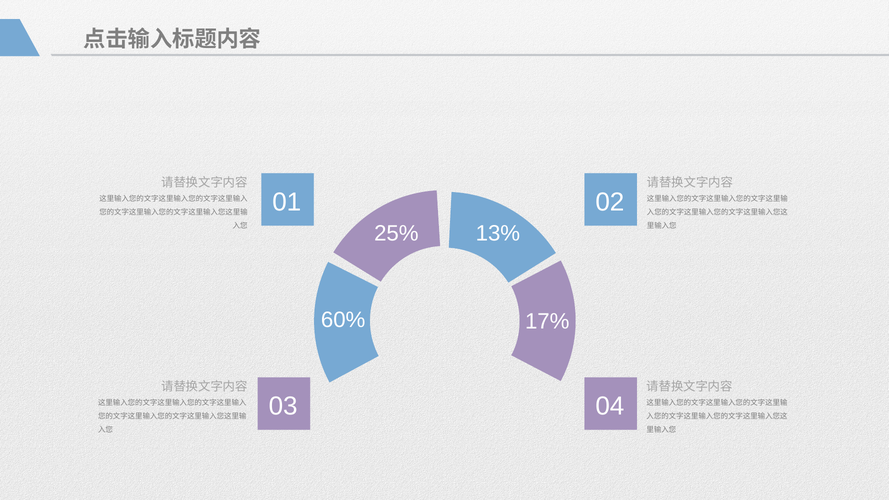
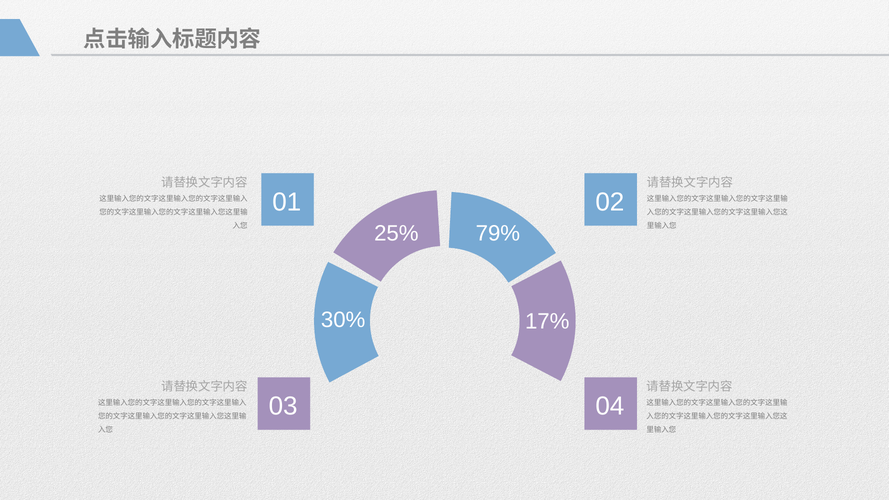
13%: 13% -> 79%
60%: 60% -> 30%
